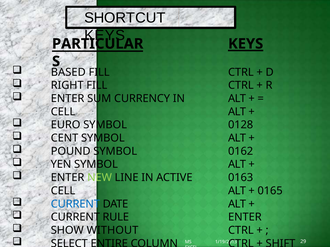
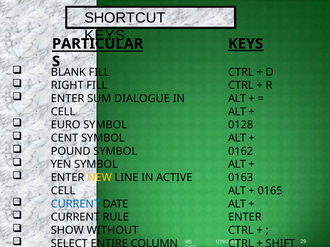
BASED: BASED -> BLANK
CURRENCY: CURRENCY -> DIALOGUE
NEW colour: light green -> yellow
